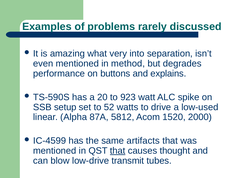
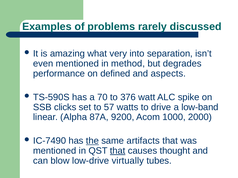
buttons: buttons -> defined
explains: explains -> aspects
20: 20 -> 70
923: 923 -> 376
setup: setup -> clicks
52: 52 -> 57
low-used: low-used -> low-band
5812: 5812 -> 9200
1520: 1520 -> 1000
IC-4599: IC-4599 -> IC-7490
the underline: none -> present
transmit: transmit -> virtually
